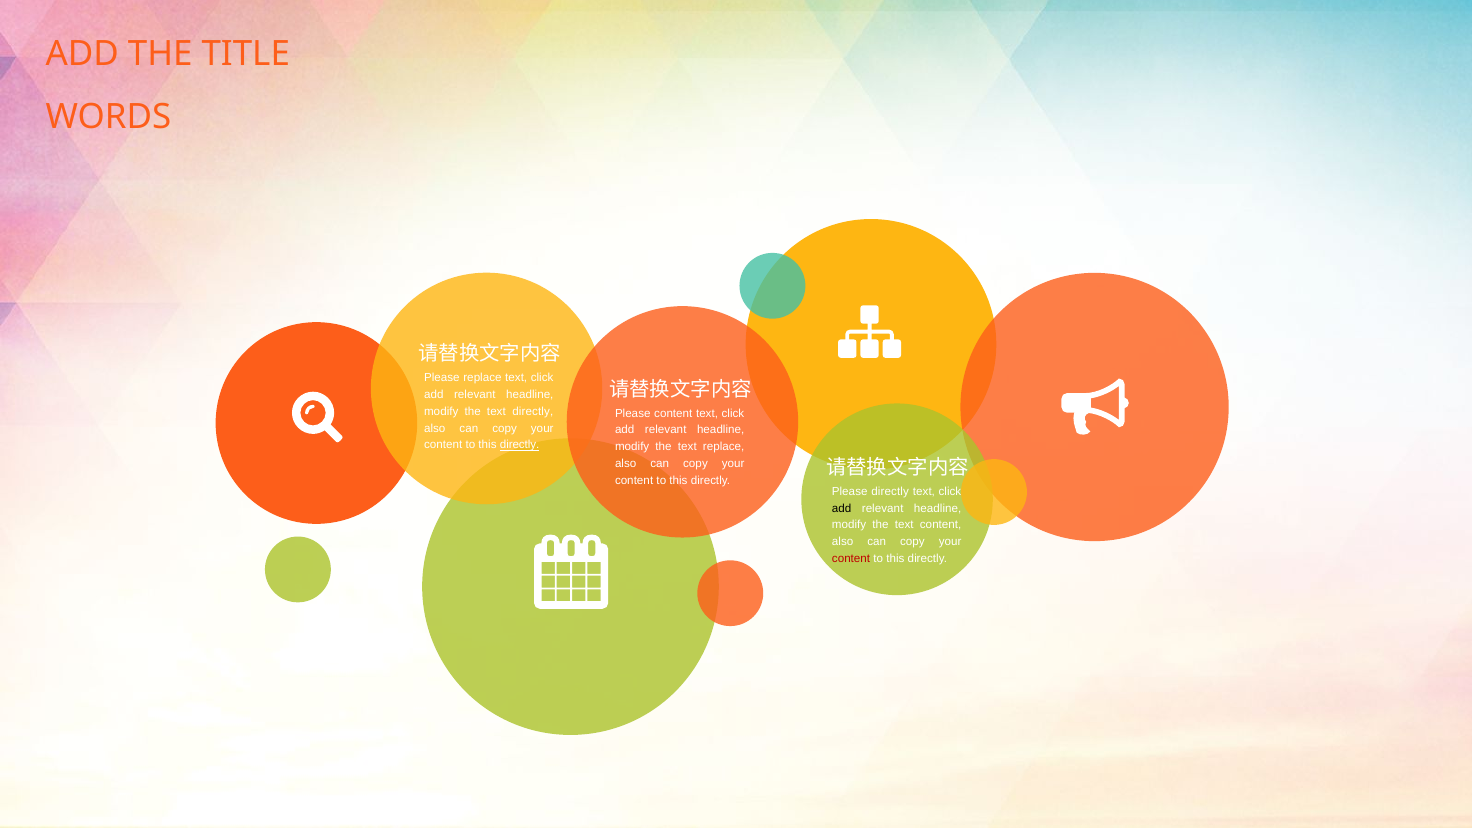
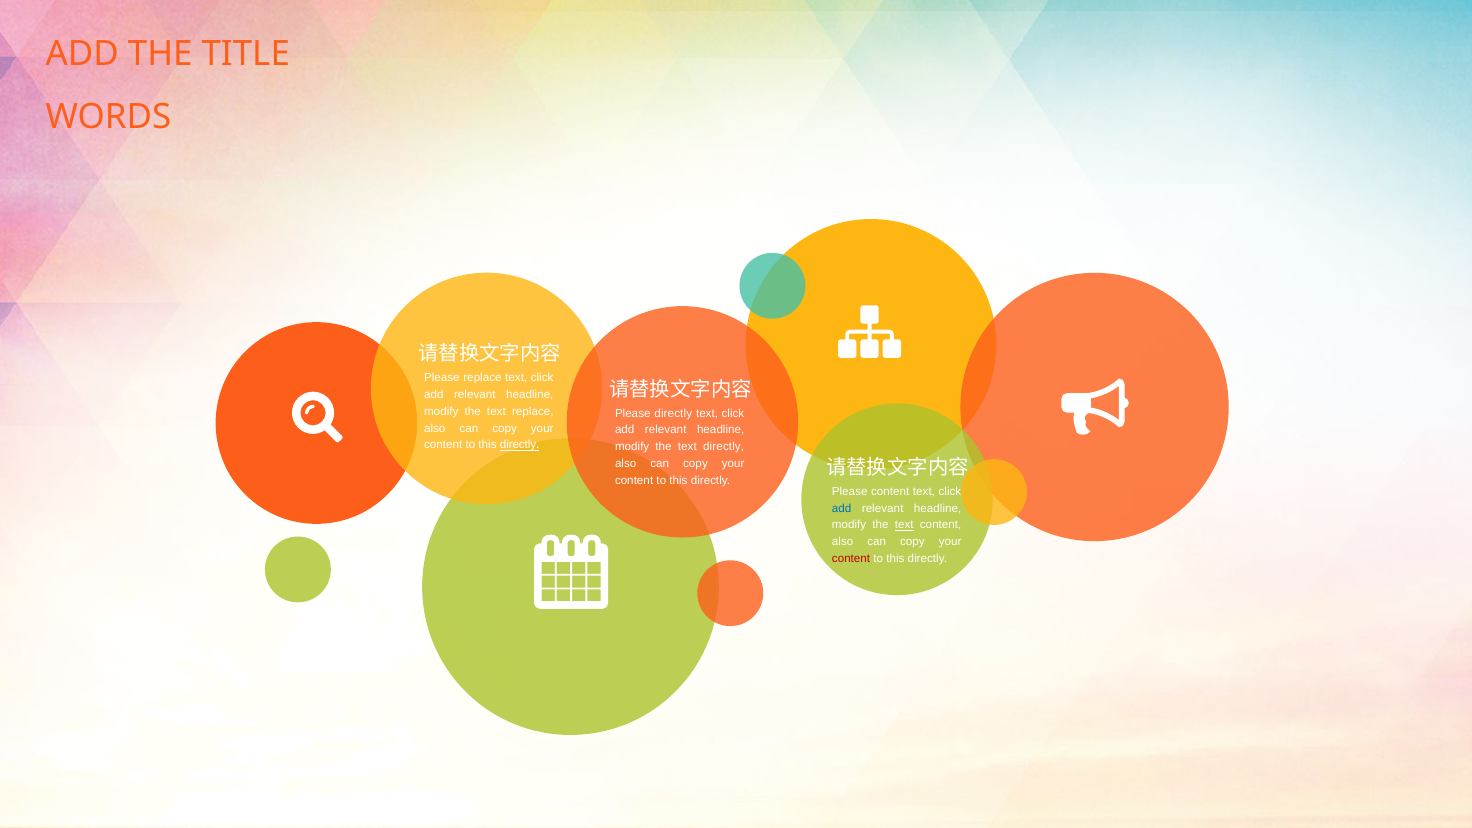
text directly: directly -> replace
Please content: content -> directly
text replace: replace -> directly
Please directly: directly -> content
add at (842, 508) colour: black -> blue
text at (904, 525) underline: none -> present
